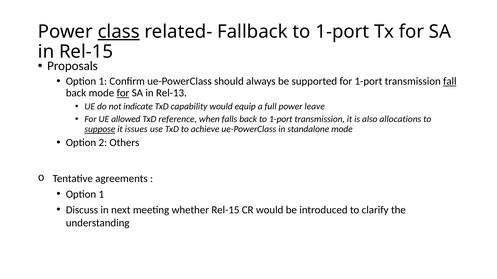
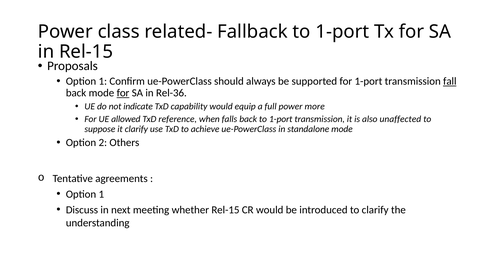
class underline: present -> none
Rel-13: Rel-13 -> Rel-36
leave: leave -> more
allocations: allocations -> unaffected
suppose underline: present -> none
it issues: issues -> clarify
